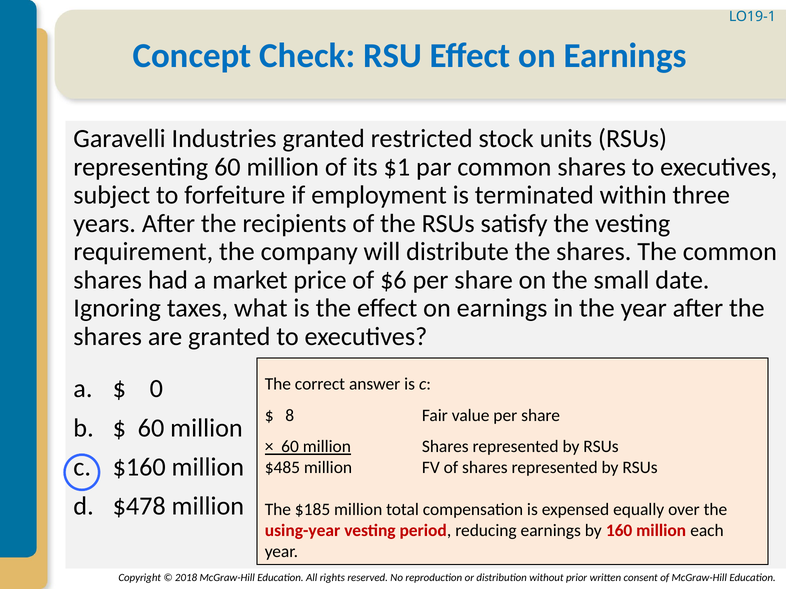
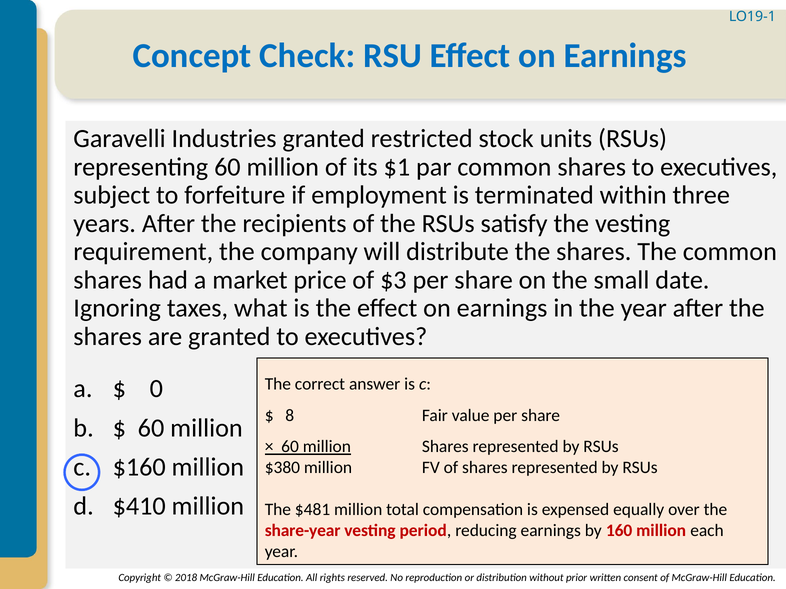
$6: $6 -> $3
$485: $485 -> $380
$478: $478 -> $410
$185: $185 -> $481
using-year: using-year -> share-year
